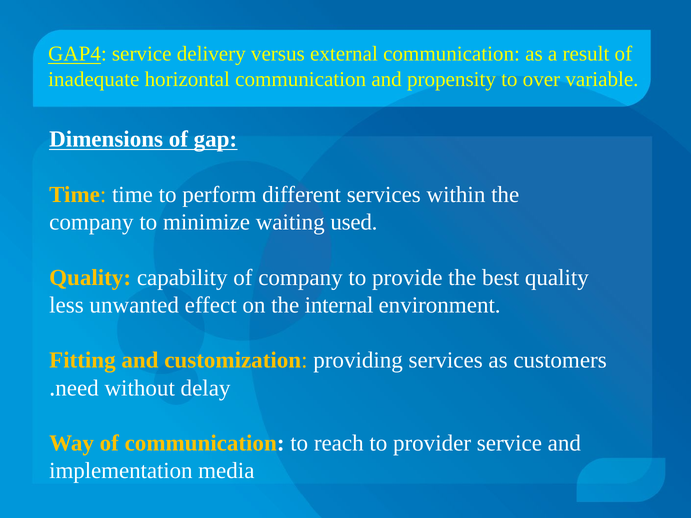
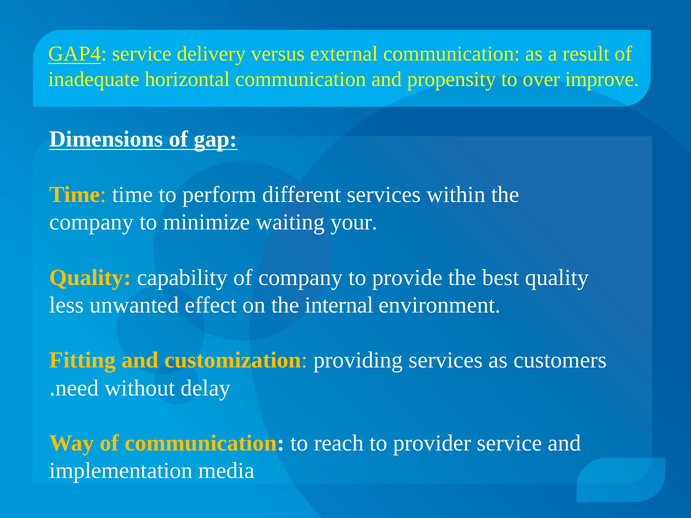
variable: variable -> improve
used: used -> your
